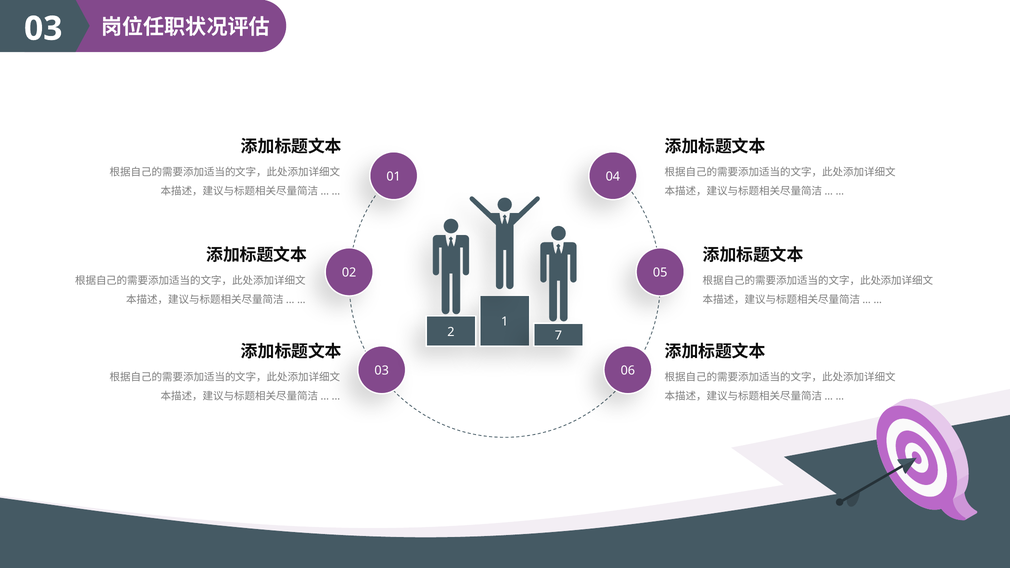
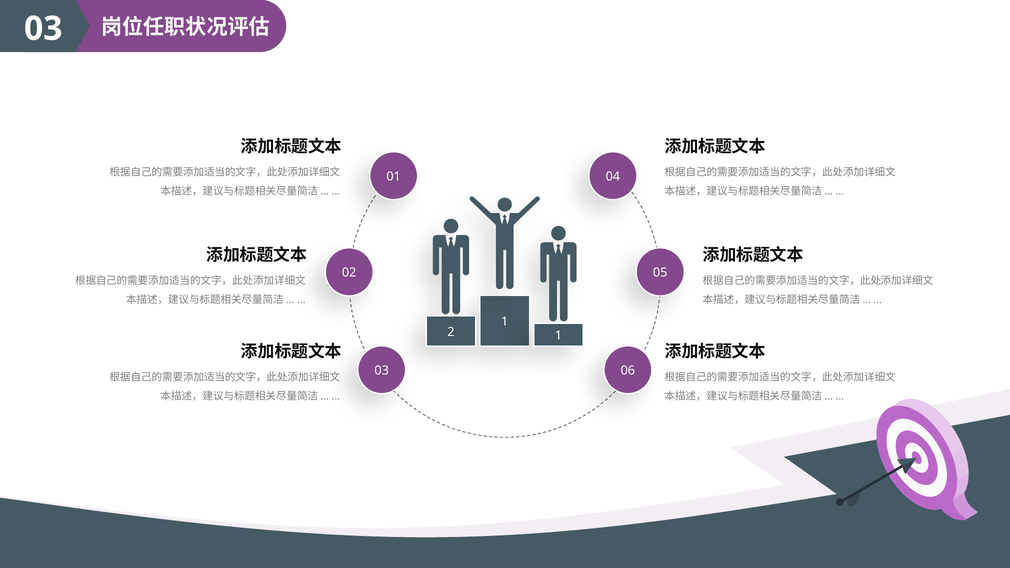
2 7: 7 -> 1
